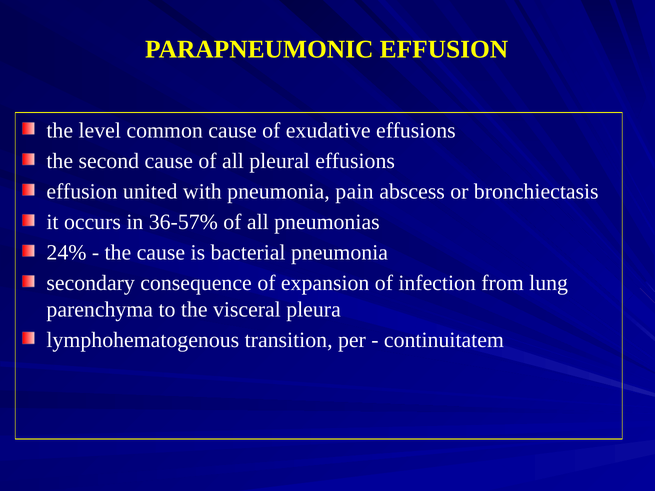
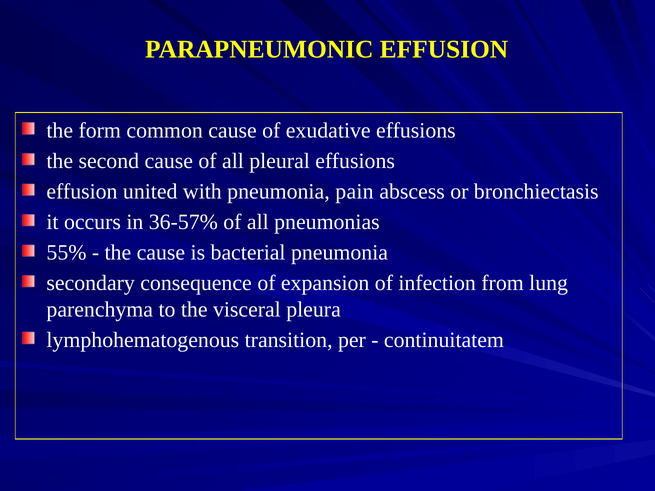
level: level -> form
24%: 24% -> 55%
